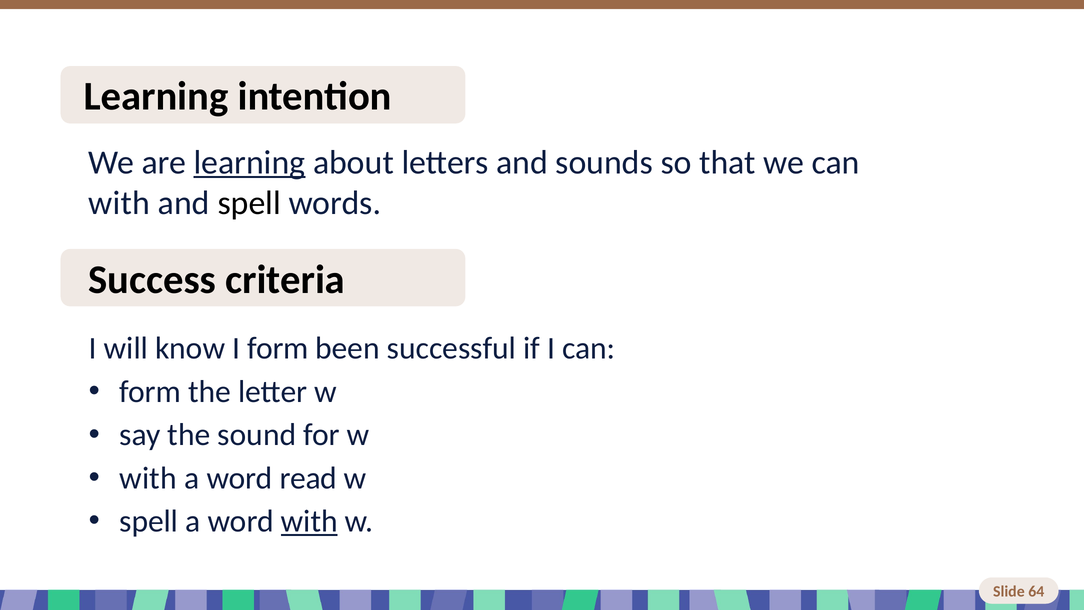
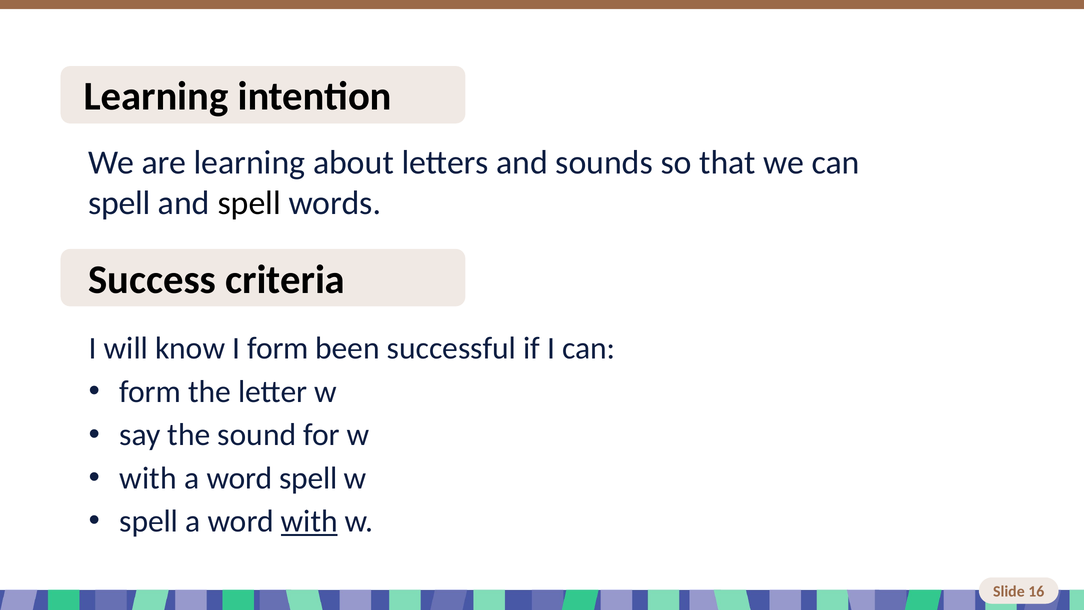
learning at (249, 162) underline: present -> none
with at (119, 203): with -> spell
word read: read -> spell
64: 64 -> 16
